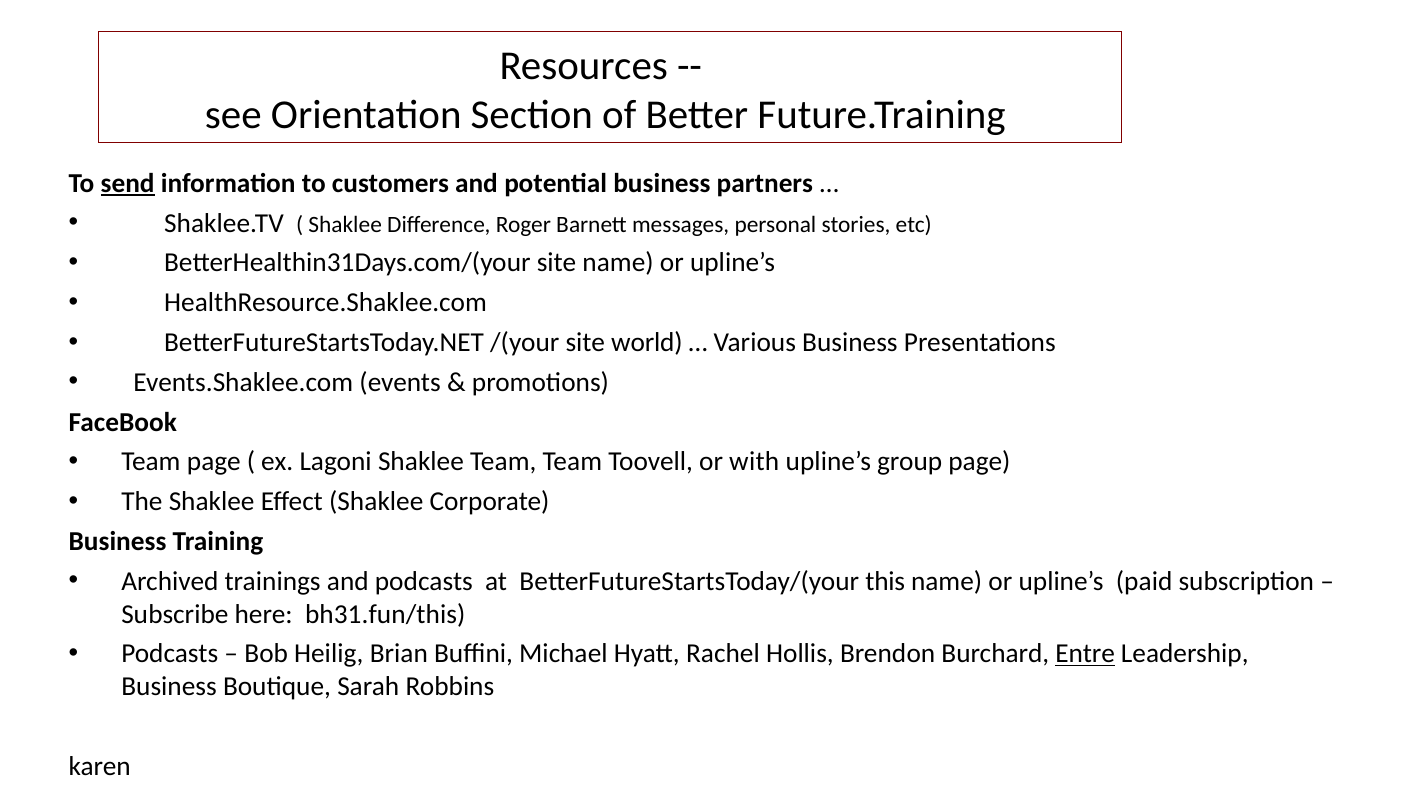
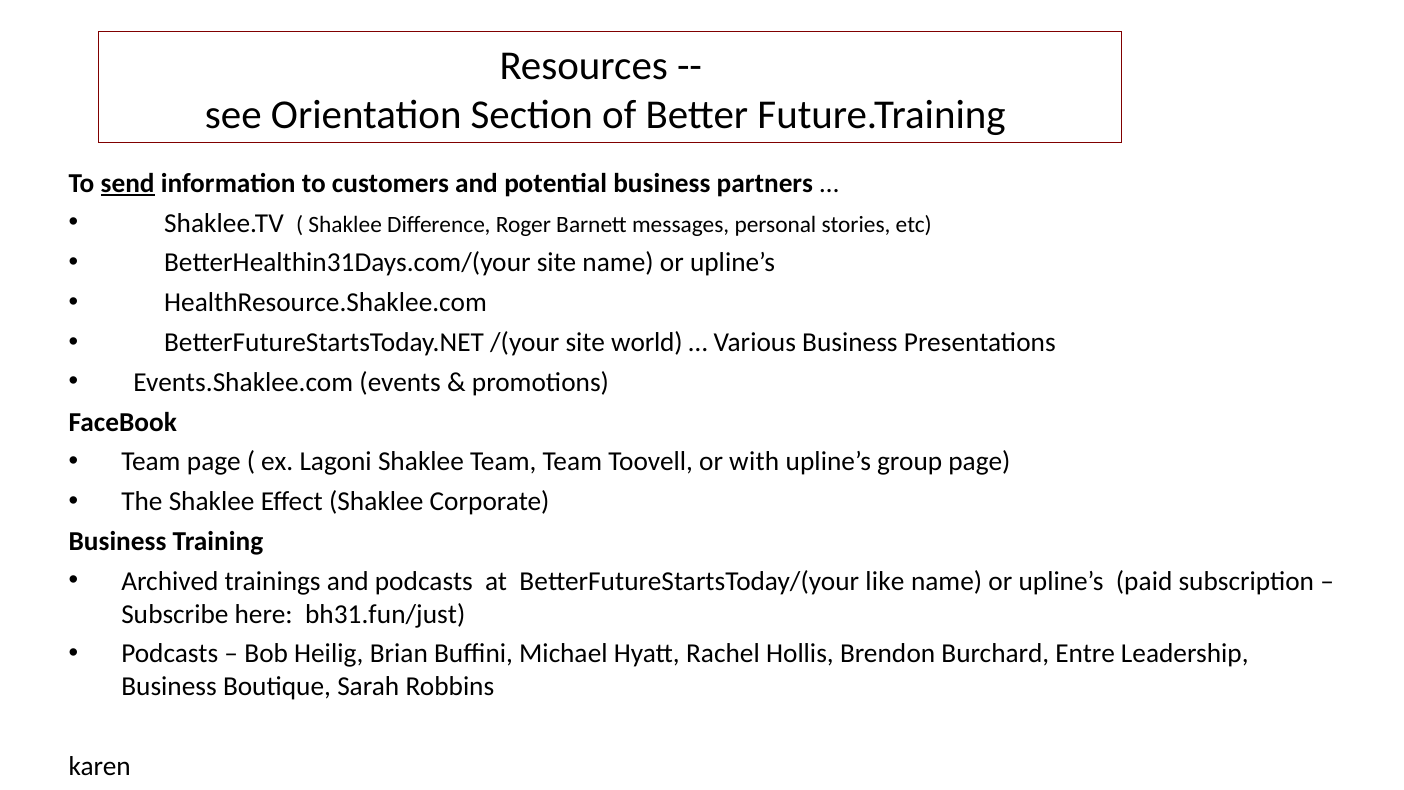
this: this -> like
bh31.fun/this: bh31.fun/this -> bh31.fun/just
Entre underline: present -> none
